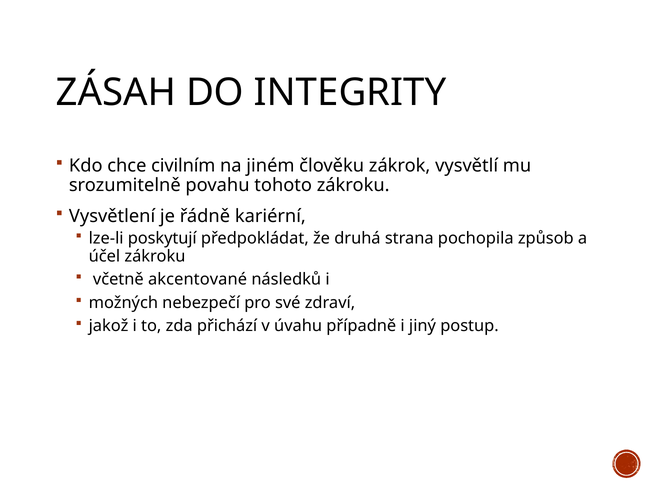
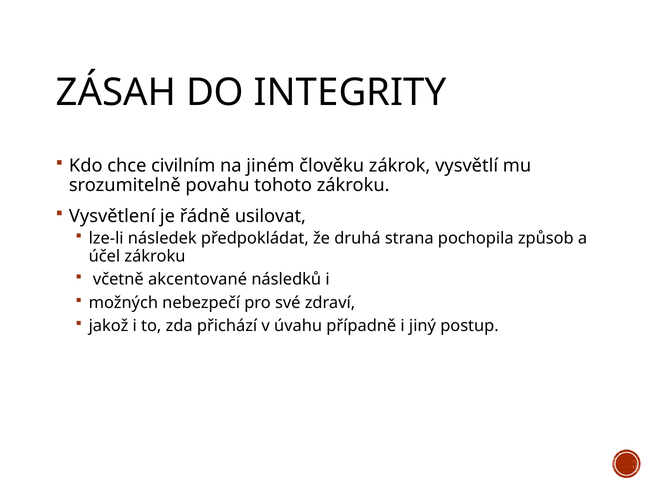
kariérní: kariérní -> usilovat
poskytují: poskytují -> následek
